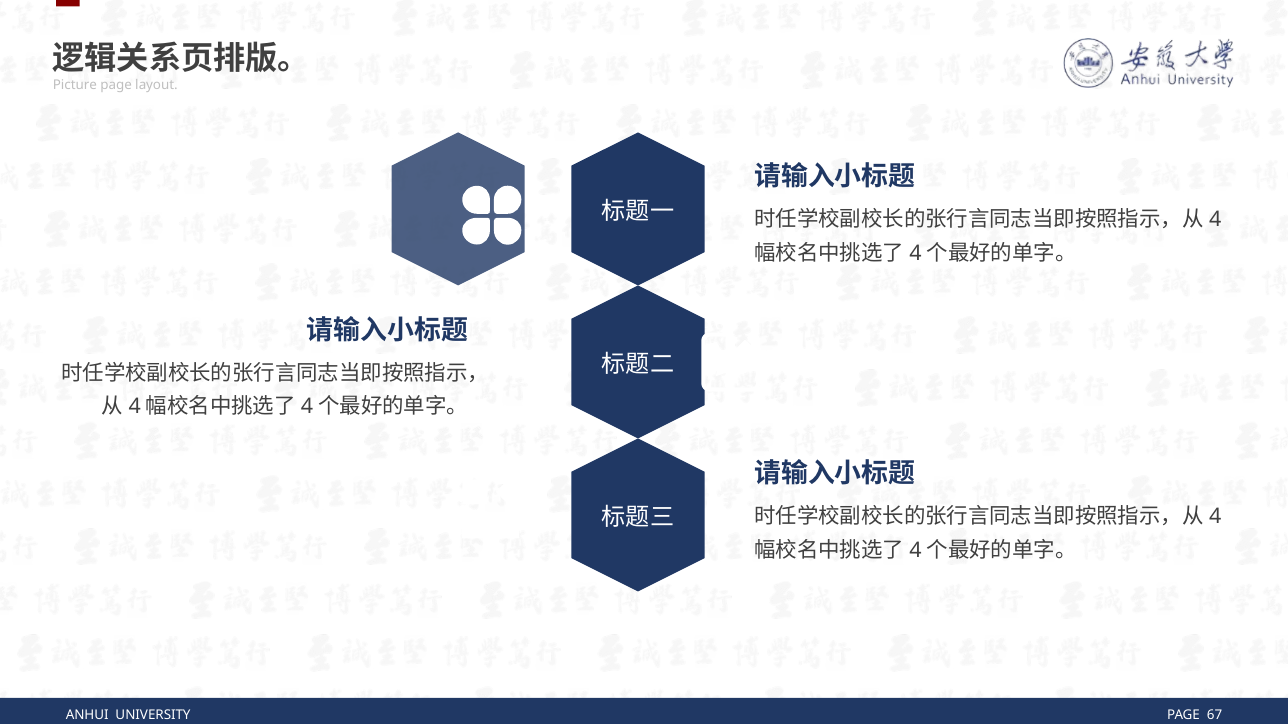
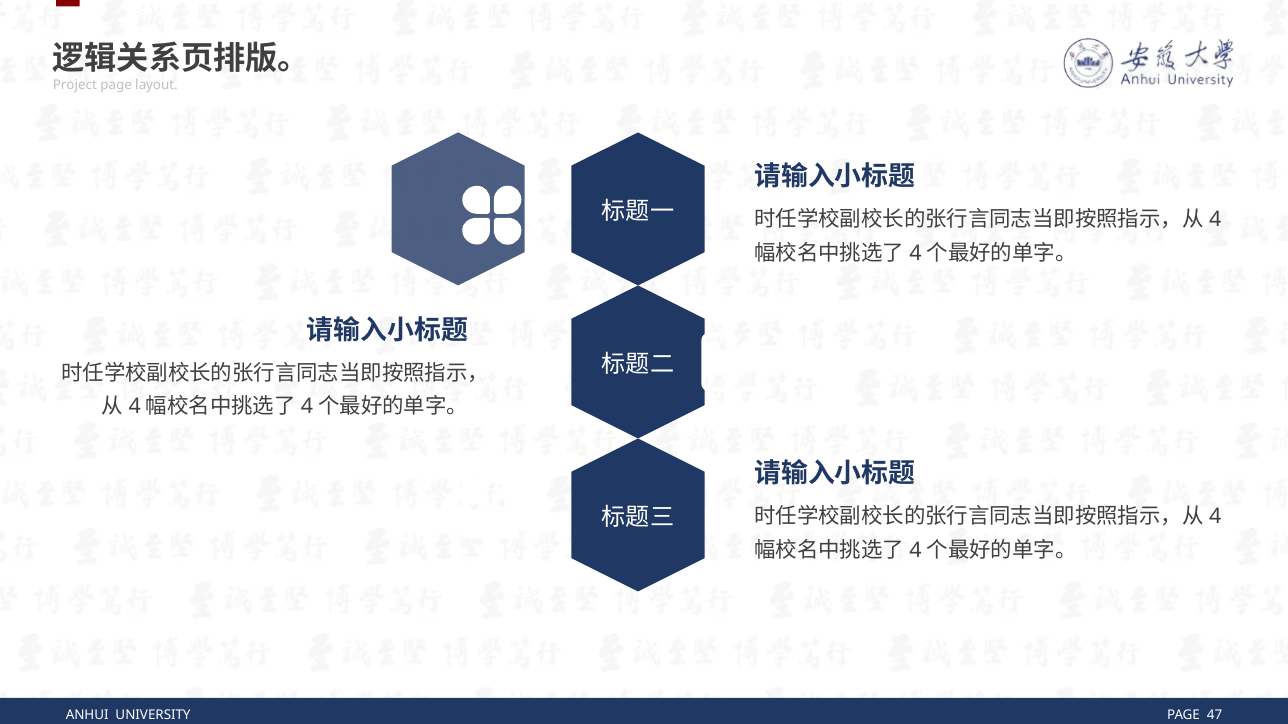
Picture: Picture -> Project
67: 67 -> 47
